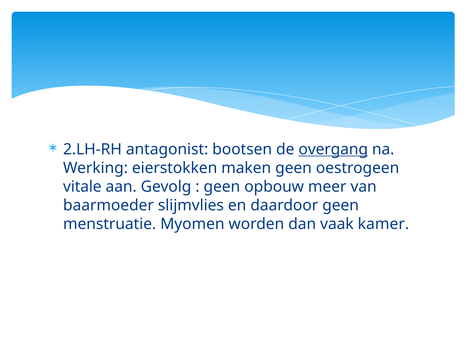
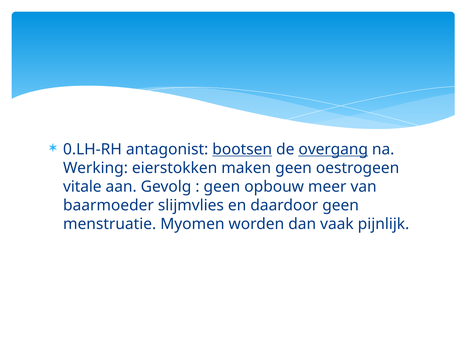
2.LH-RH: 2.LH-RH -> 0.LH-RH
bootsen underline: none -> present
kamer: kamer -> pijnlijk
